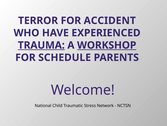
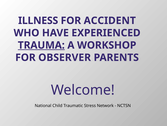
TERROR: TERROR -> ILLNESS
WORKSHOP underline: present -> none
SCHEDULE: SCHEDULE -> OBSERVER
